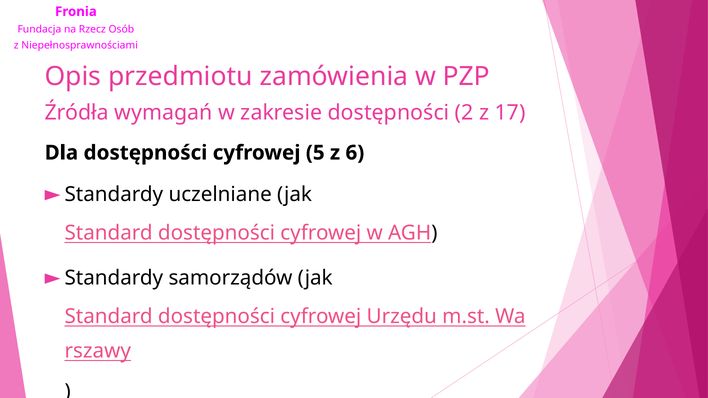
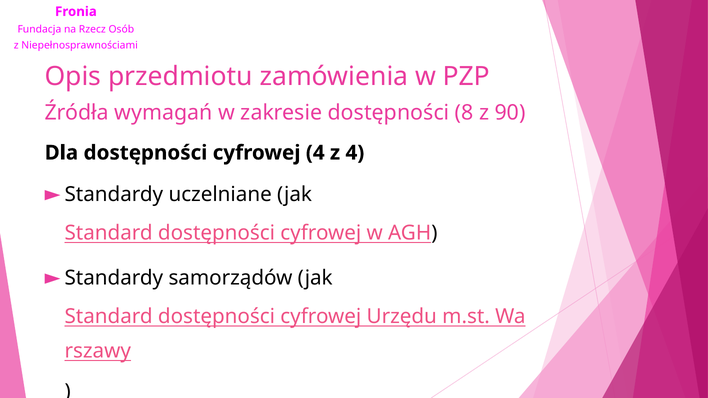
2: 2 -> 8
17: 17 -> 90
cyfrowej 5: 5 -> 4
z 6: 6 -> 4
